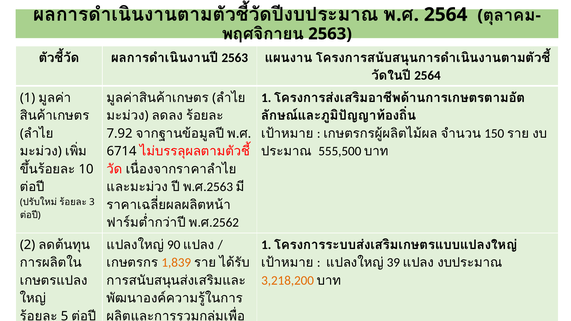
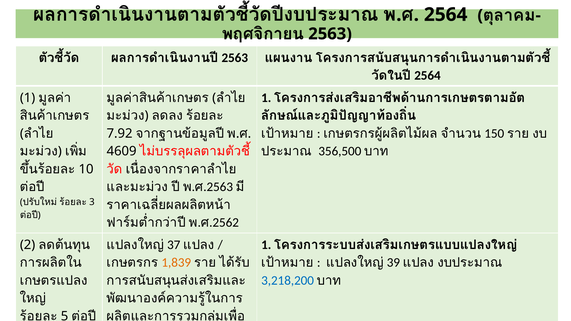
6714: 6714 -> 4609
555,500: 555,500 -> 356,500
90: 90 -> 37
3,218,200 colour: orange -> blue
